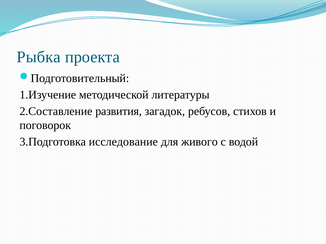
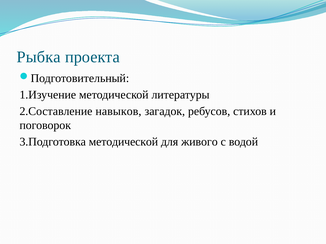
развития: развития -> навыков
3.Подготовка исследование: исследование -> методической
